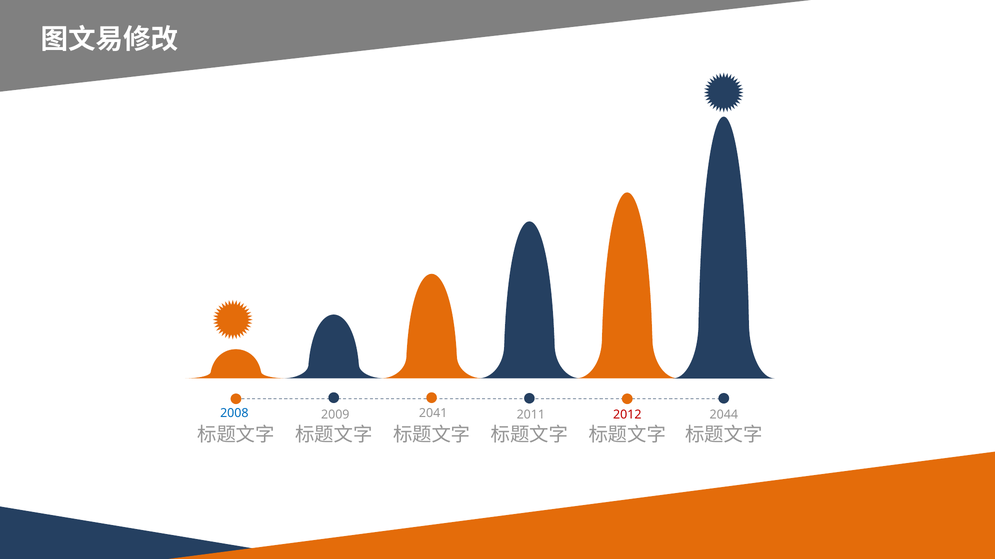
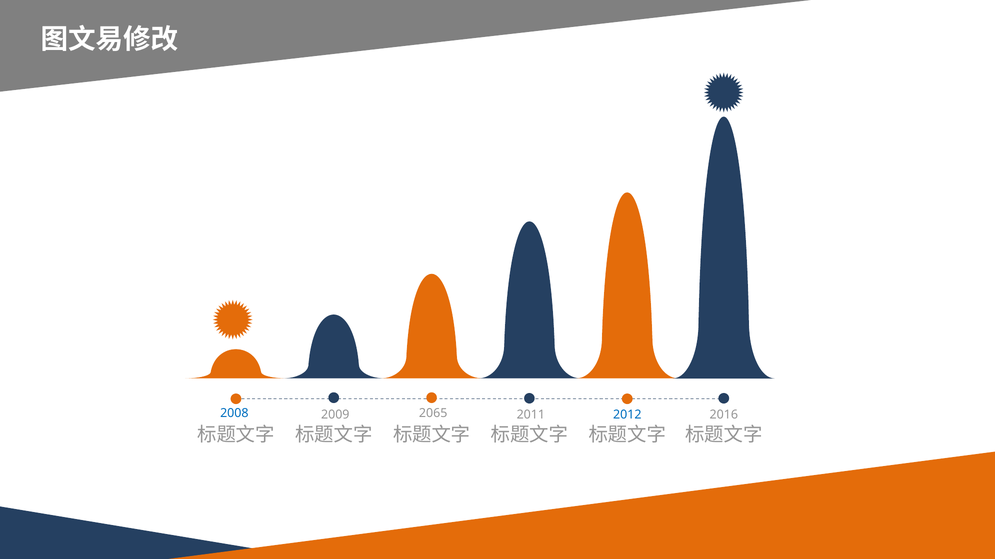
2041: 2041 -> 2065
2012 colour: red -> blue
2044: 2044 -> 2016
